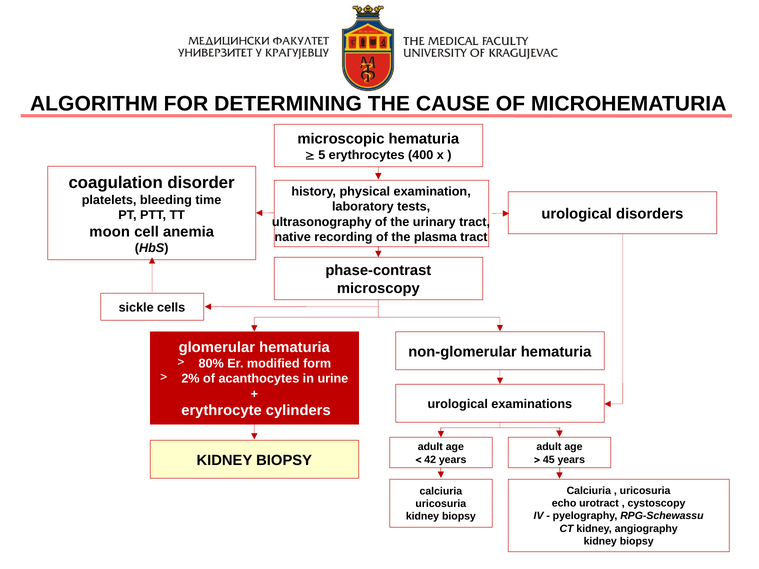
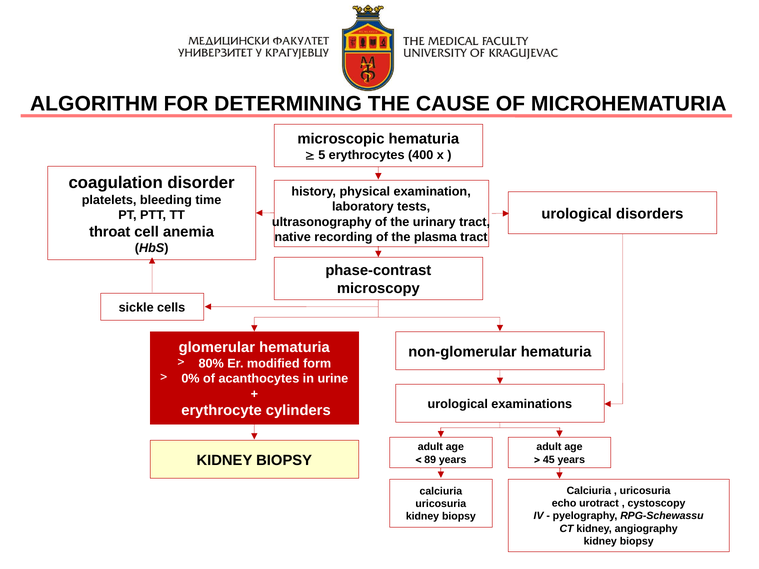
moon: moon -> throat
2%: 2% -> 0%
42: 42 -> 89
